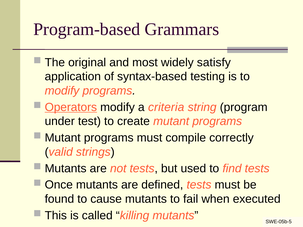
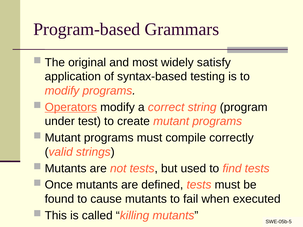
criteria: criteria -> correct
